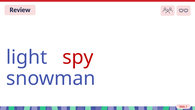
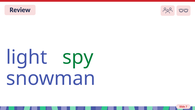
spy colour: red -> green
